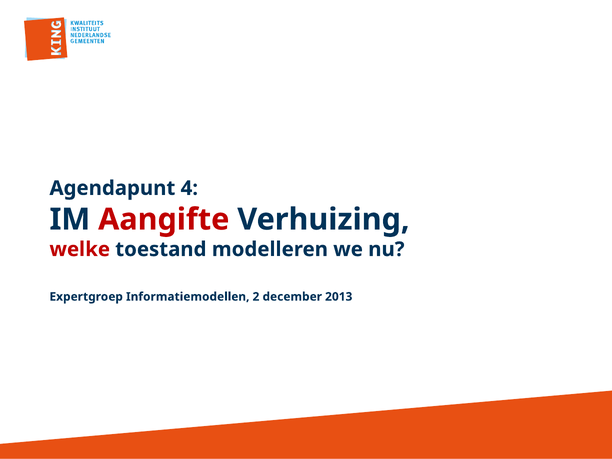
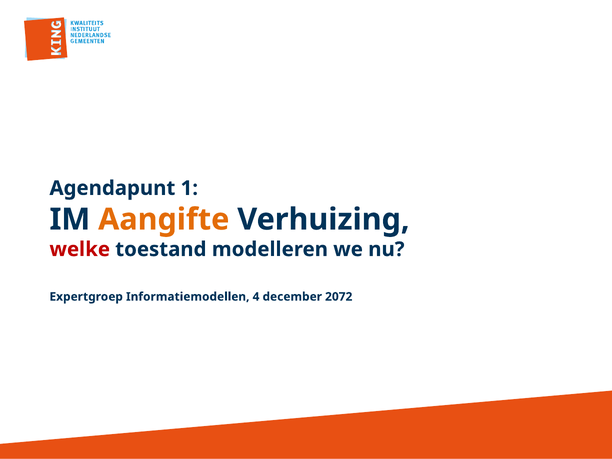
4: 4 -> 1
Aangifte colour: red -> orange
2: 2 -> 4
2013: 2013 -> 2072
